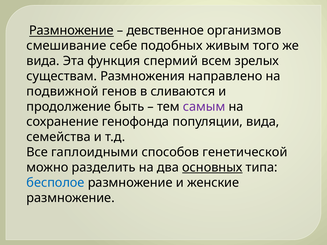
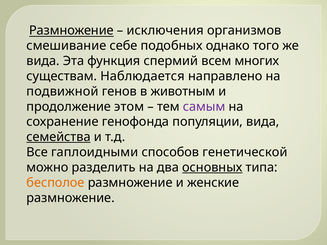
девственное: девственное -> исключения
живым: живым -> однако
зрелых: зрелых -> многих
Размножения: Размножения -> Наблюдается
сливаются: сливаются -> животным
быть: быть -> этом
семейства underline: none -> present
бесполое colour: blue -> orange
